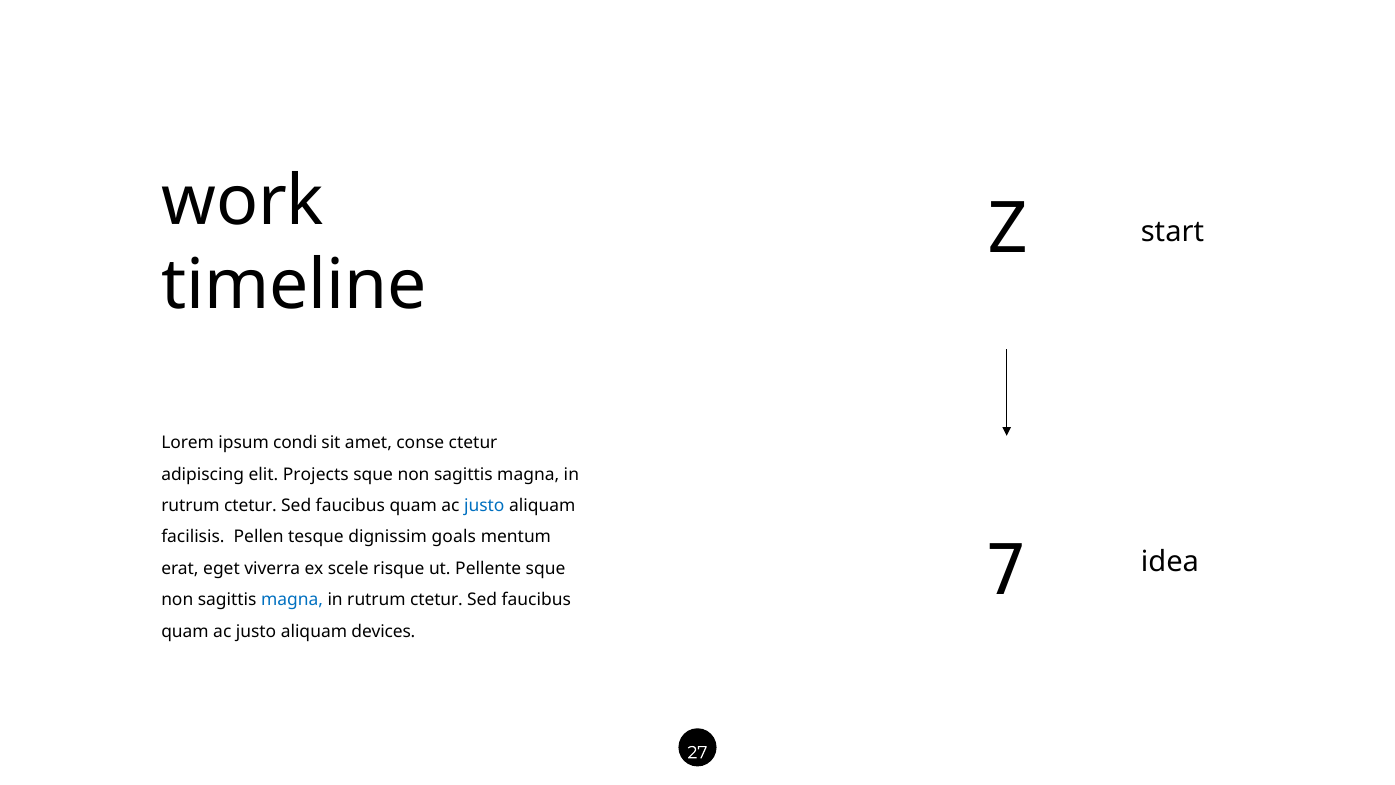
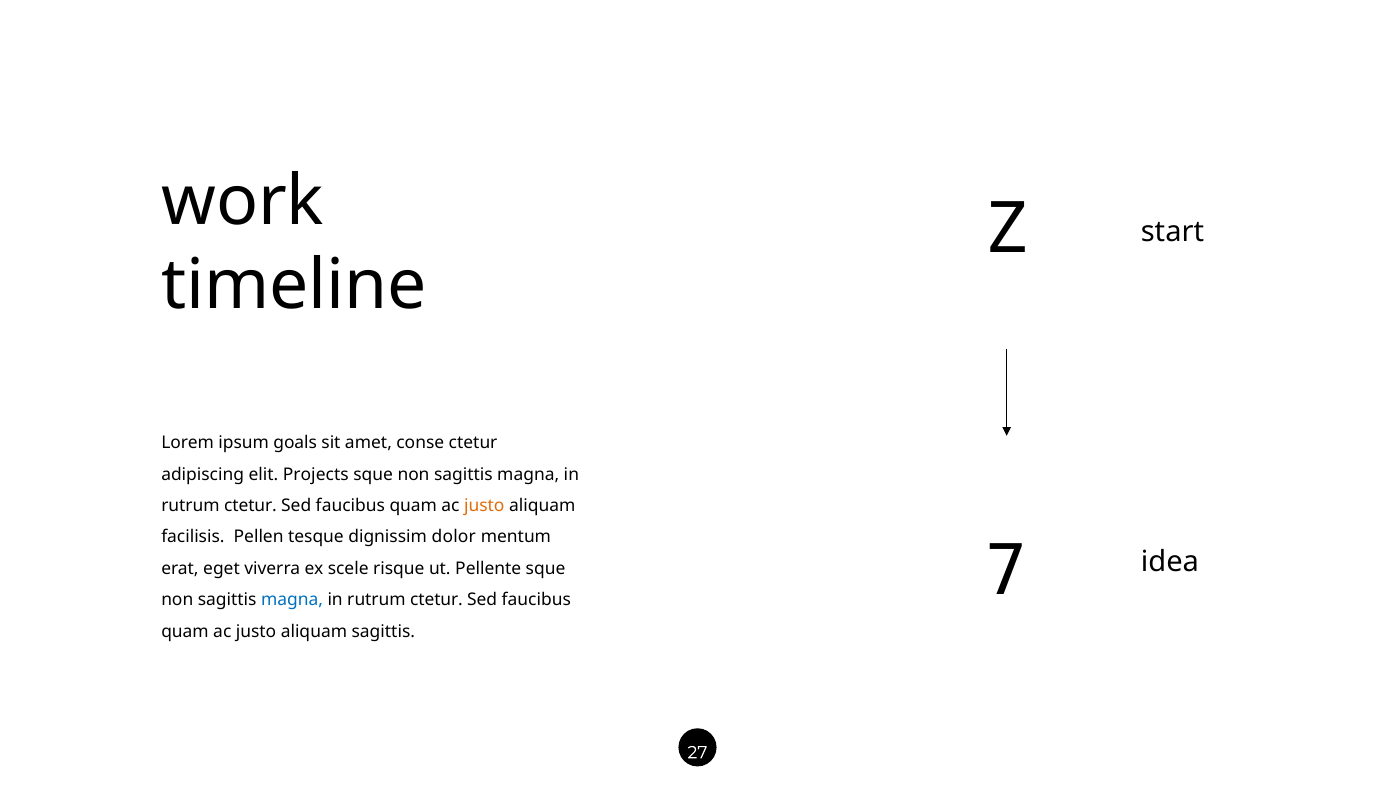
condi: condi -> goals
justo at (484, 505) colour: blue -> orange
goals: goals -> dolor
aliquam devices: devices -> sagittis
